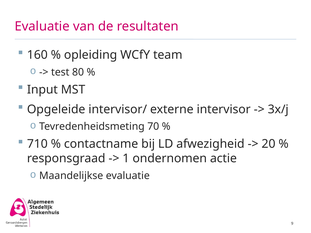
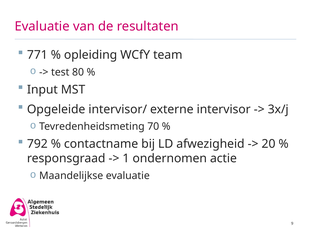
160: 160 -> 771
710: 710 -> 792
